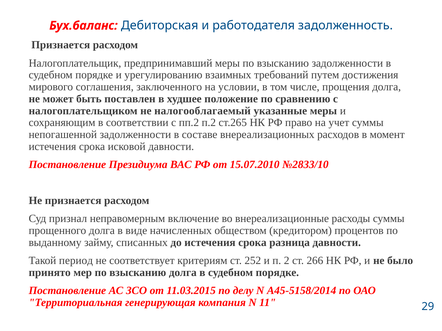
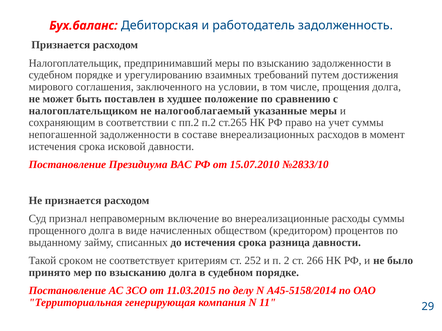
работодателя: работодателя -> работодатель
период: период -> сроком
